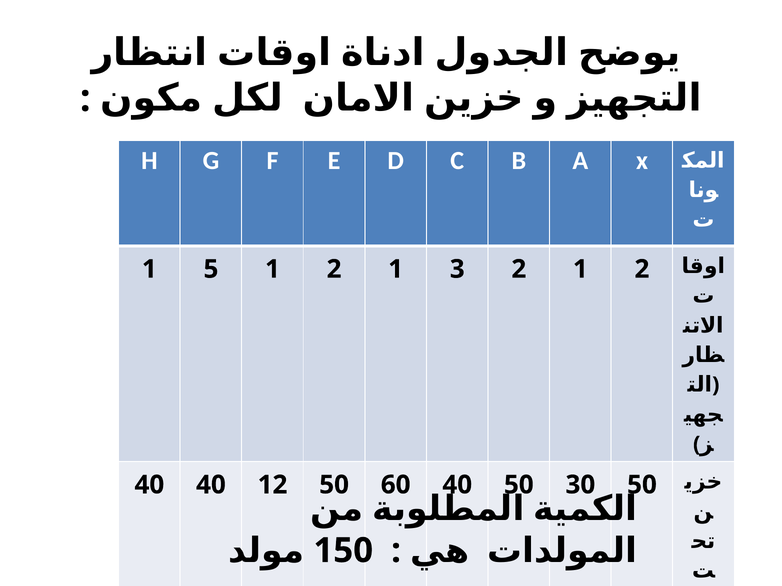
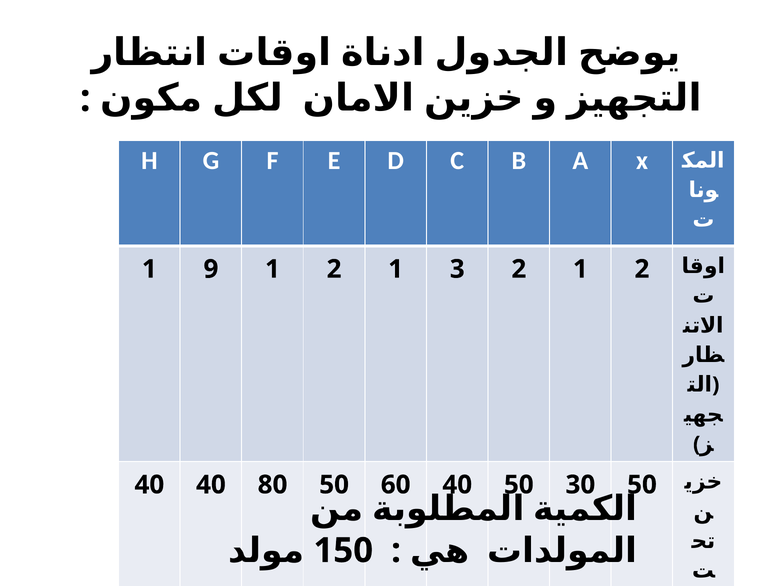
5: 5 -> 9
12: 12 -> 80
